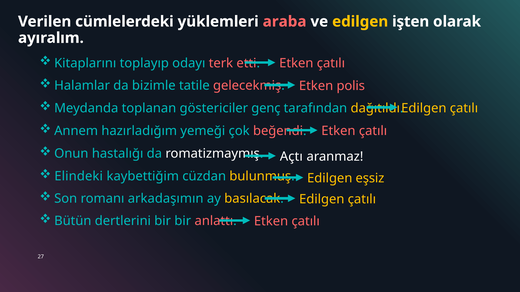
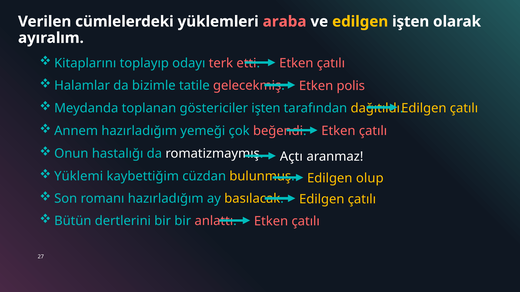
göstericiler genç: genç -> işten
Elindeki: Elindeki -> Yüklemi
eşsiz: eşsiz -> olup
romanı arkadaşımın: arkadaşımın -> hazırladığım
